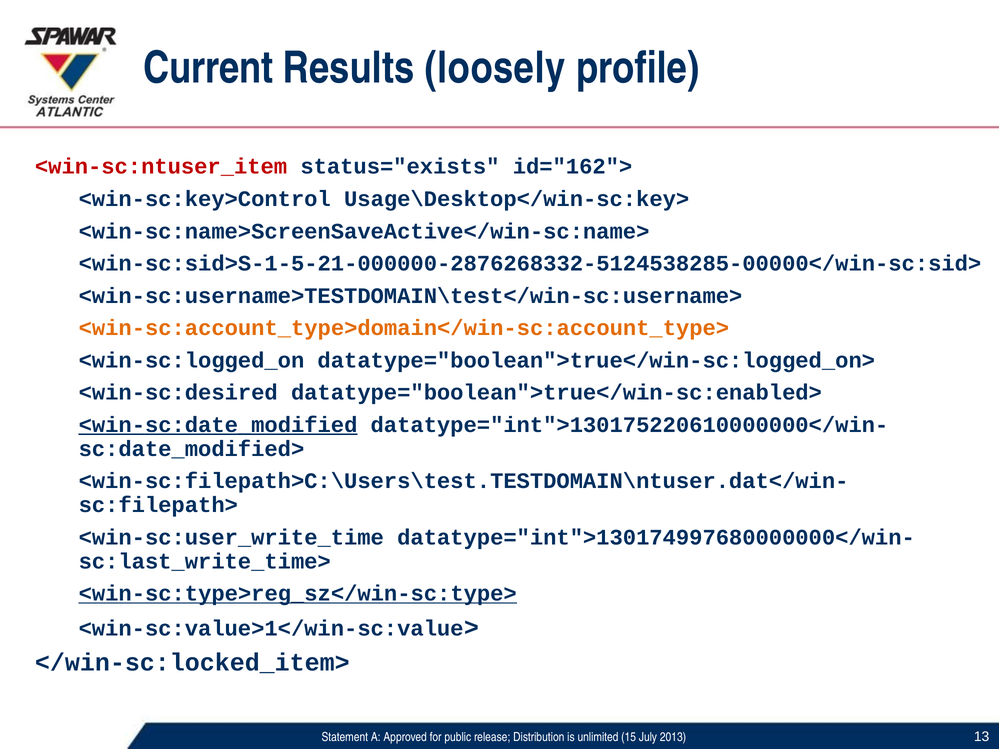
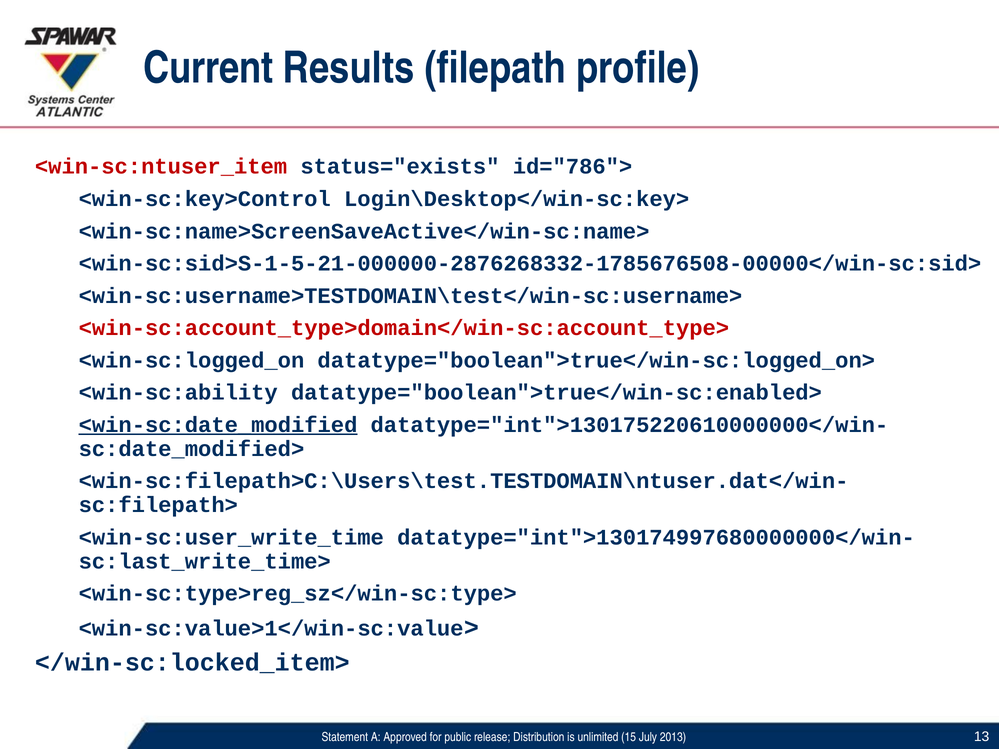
loosely: loosely -> filepath
id="162">: id="162"> -> id="786">
Usage\Desktop</win-sc:key>: Usage\Desktop</win-sc:key> -> Login\Desktop</win-sc:key>
<win-sc:sid>S-1-5-21-000000-2876268332-5124538285-00000</win-sc:sid>: <win-sc:sid>S-1-5-21-000000-2876268332-5124538285-00000</win-sc:sid> -> <win-sc:sid>S-1-5-21-000000-2876268332-1785676508-00000</win-sc:sid>
<win-sc:account_type>domain</win-sc:account_type> colour: orange -> red
<win-sc:desired: <win-sc:desired -> <win-sc:ability
<win-sc:type>reg_sz</win-sc:type> underline: present -> none
